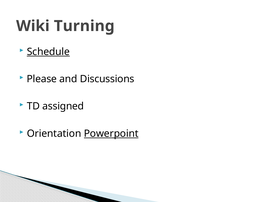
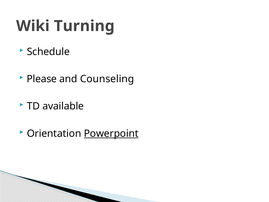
Schedule underline: present -> none
Discussions: Discussions -> Counseling
assigned: assigned -> available
